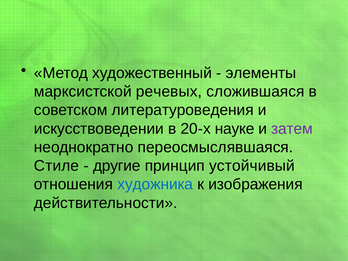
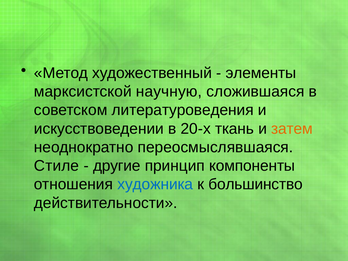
речевых: речевых -> научную
науке: науке -> ткань
затем colour: purple -> orange
устойчивый: устойчивый -> компоненты
изображения: изображения -> большинство
